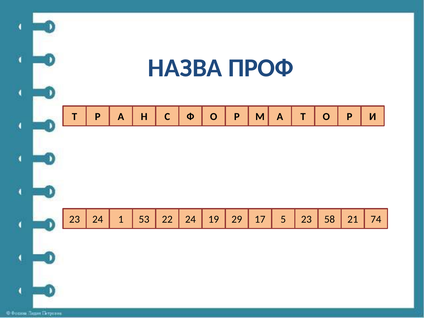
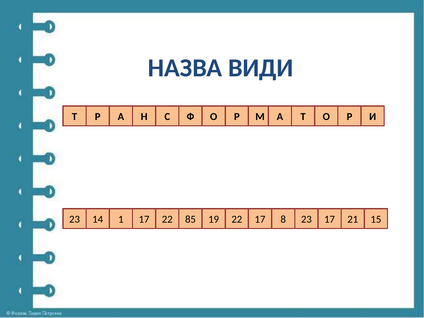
ПРОФ: ПРОФ -> ВИДИ
23 24: 24 -> 14
1 53: 53 -> 17
22 24: 24 -> 85
19 29: 29 -> 22
5: 5 -> 8
23 58: 58 -> 17
74: 74 -> 15
